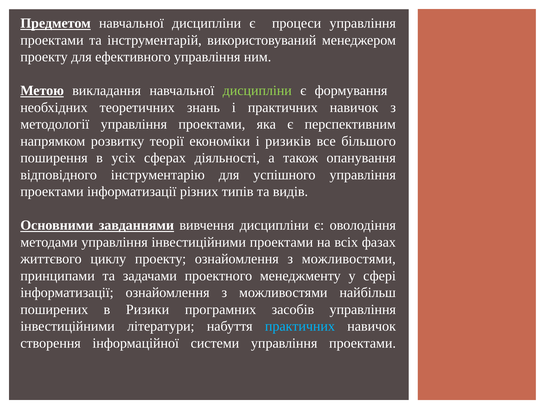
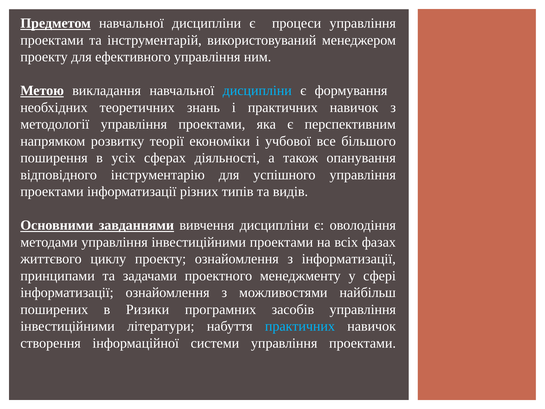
дисципліни at (257, 91) colour: light green -> light blue
ризиків: ризиків -> учбової
проекту ознайомлення з можливостями: можливостями -> інформатизації
